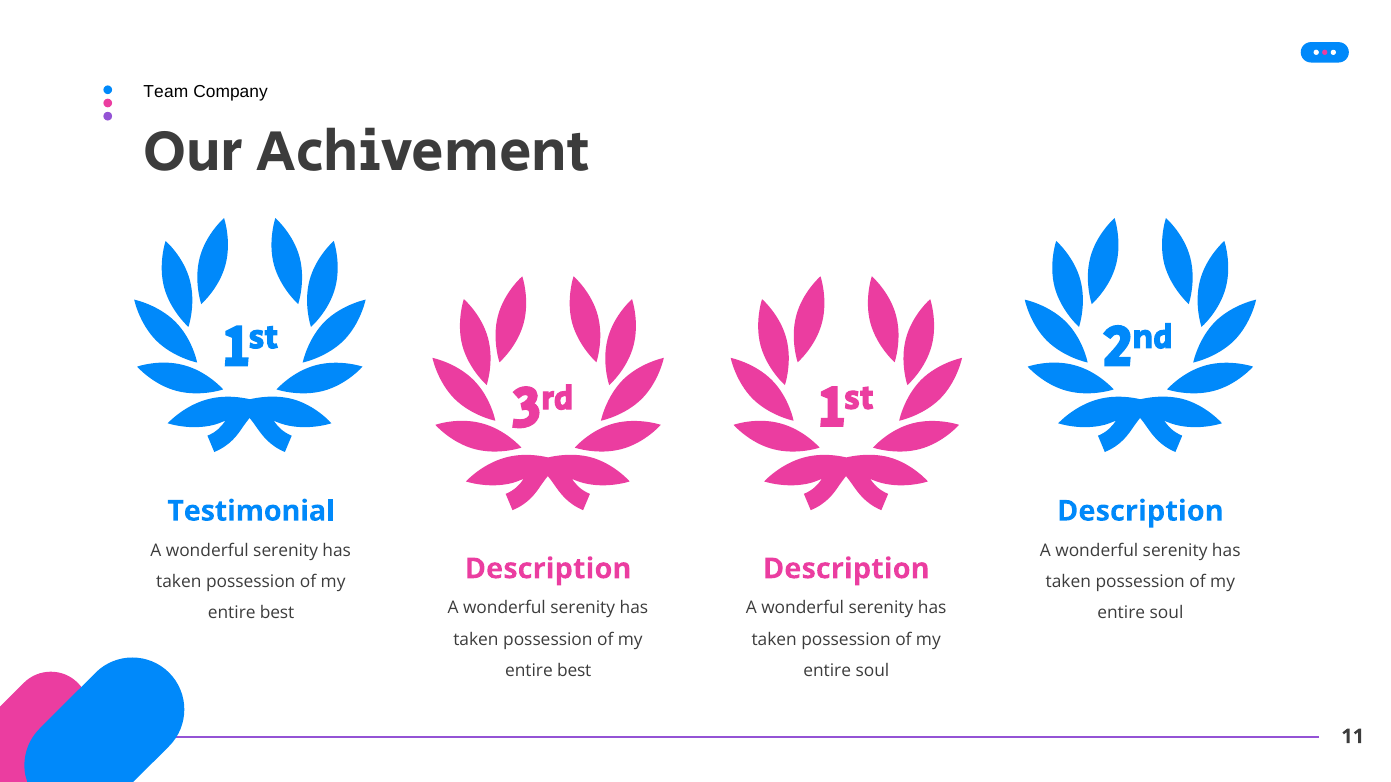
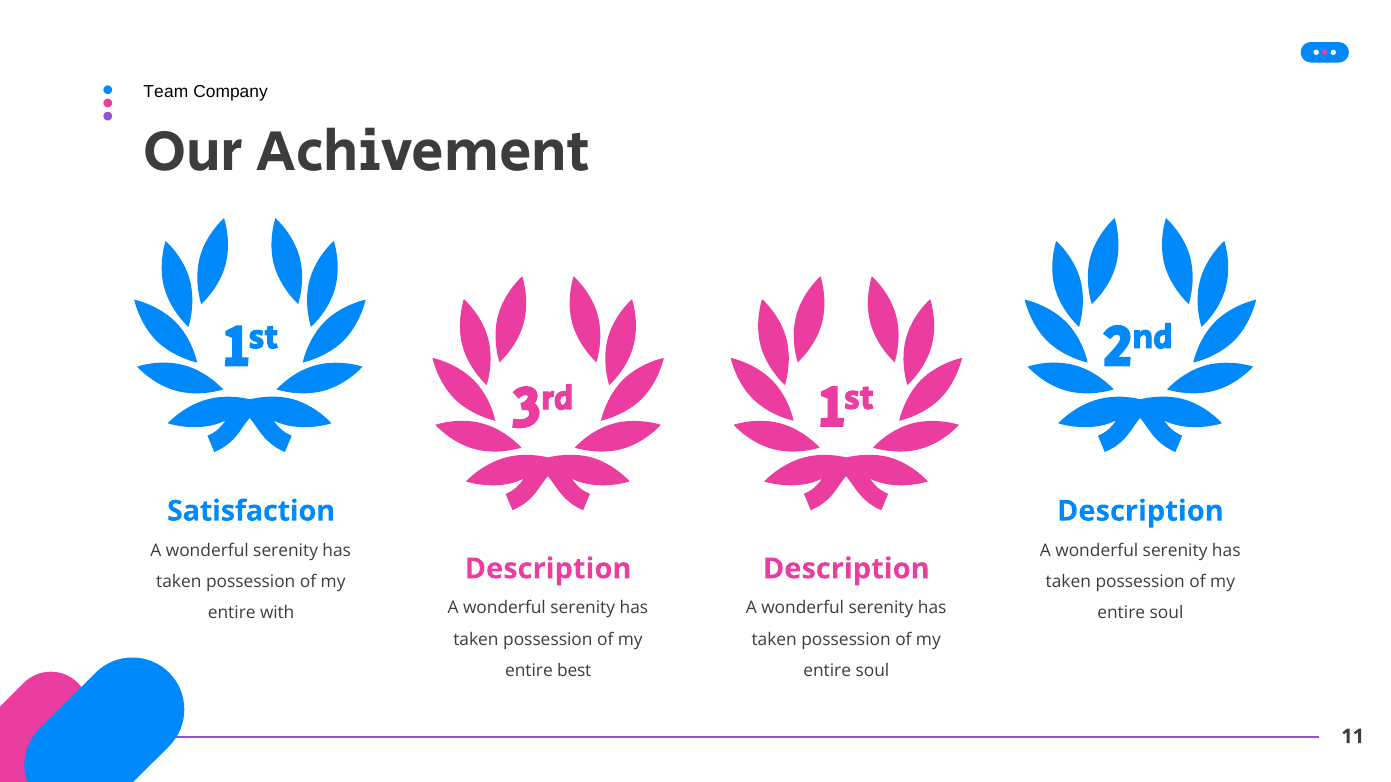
Testimonial: Testimonial -> Satisfaction
best at (277, 613): best -> with
